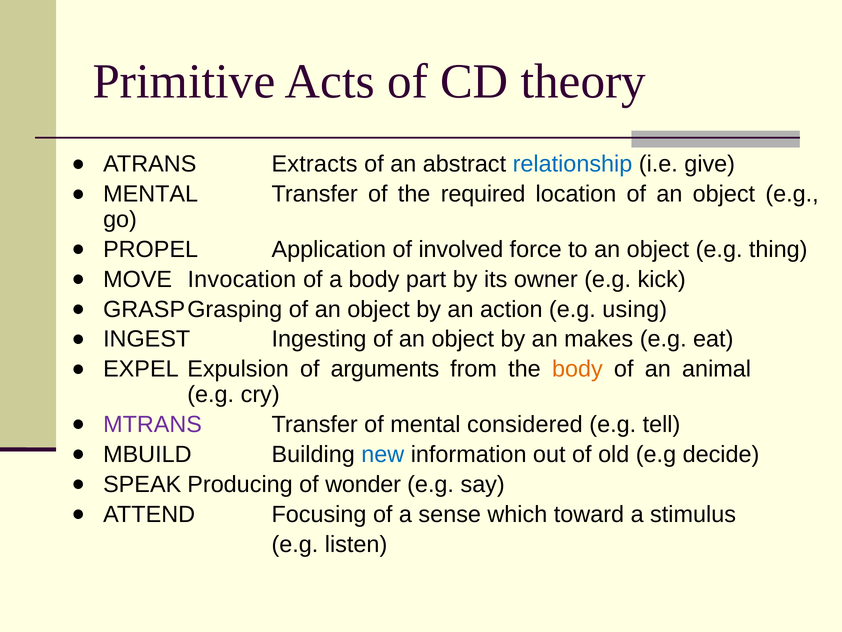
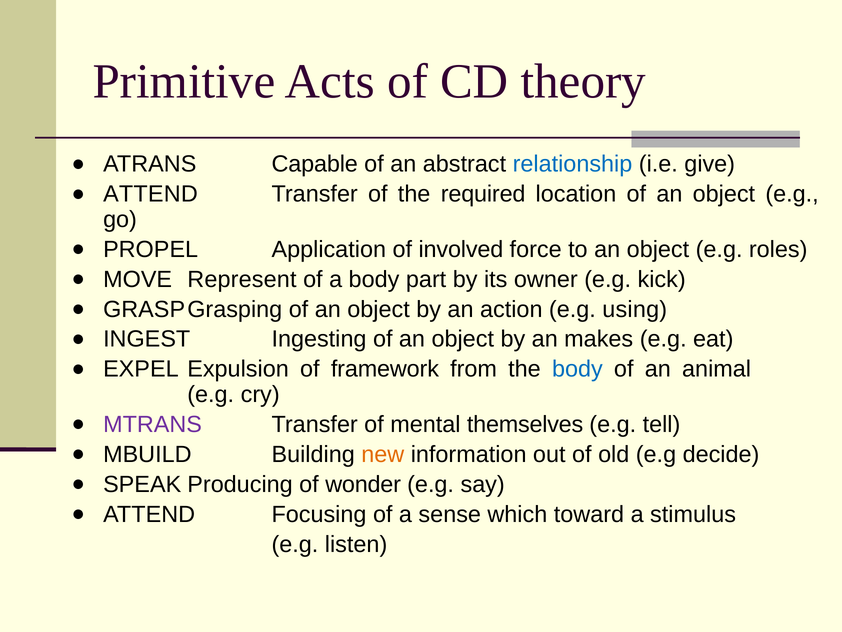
Extracts: Extracts -> Capable
MENTAL at (151, 194): MENTAL -> ATTEND
thing: thing -> roles
Invocation: Invocation -> Represent
arguments: arguments -> framework
body at (577, 369) colour: orange -> blue
considered: considered -> themselves
new colour: blue -> orange
